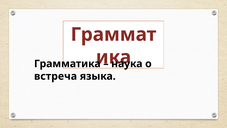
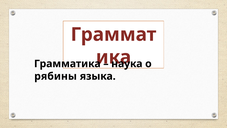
встреча: встреча -> рябины
